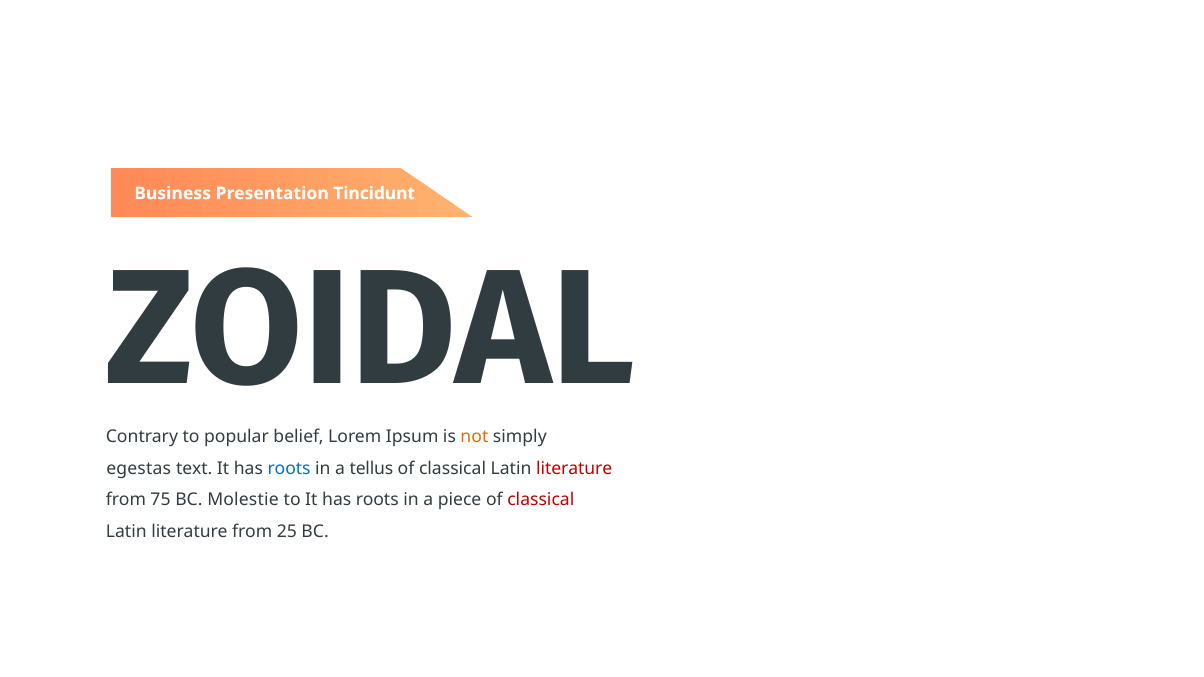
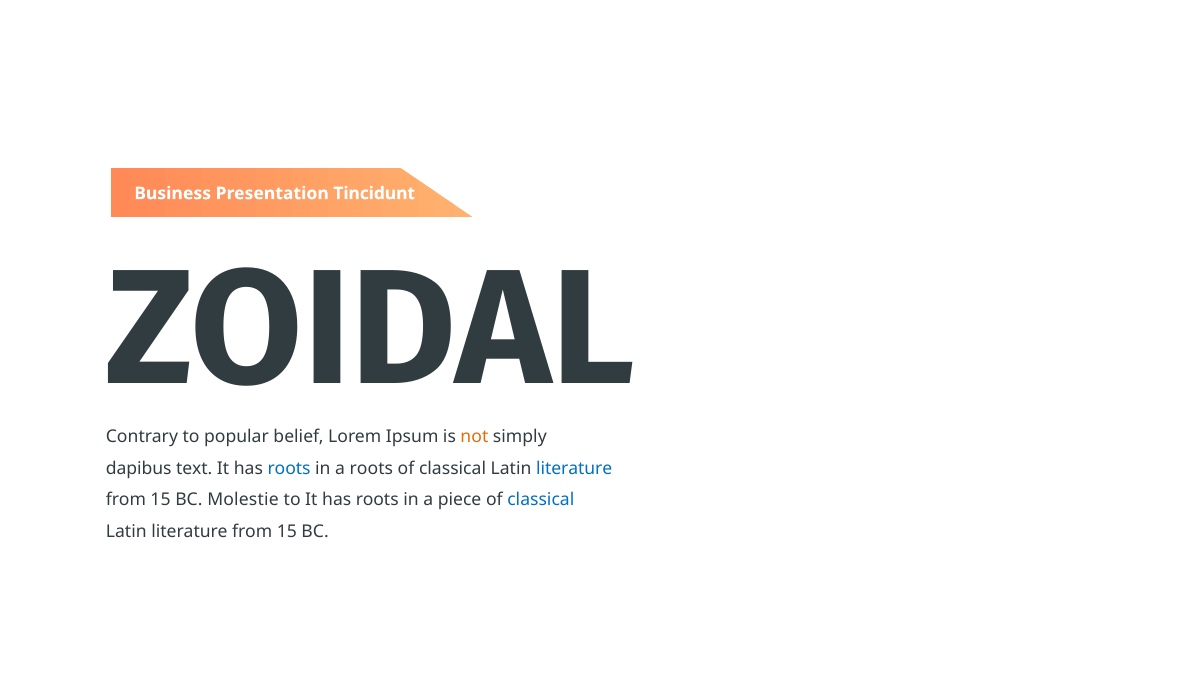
egestas: egestas -> dapibus
a tellus: tellus -> roots
literature at (574, 469) colour: red -> blue
75 at (161, 500): 75 -> 15
classical at (541, 500) colour: red -> blue
25 at (287, 532): 25 -> 15
